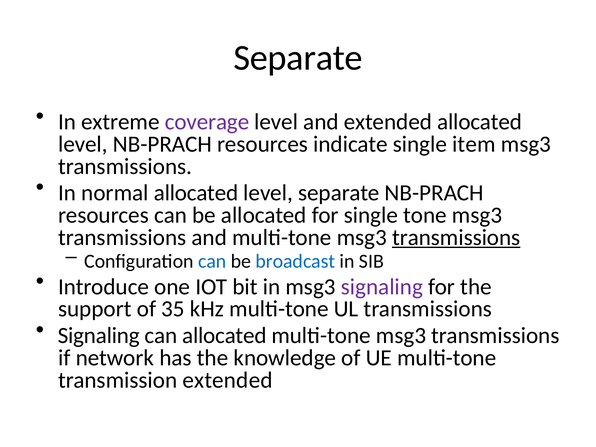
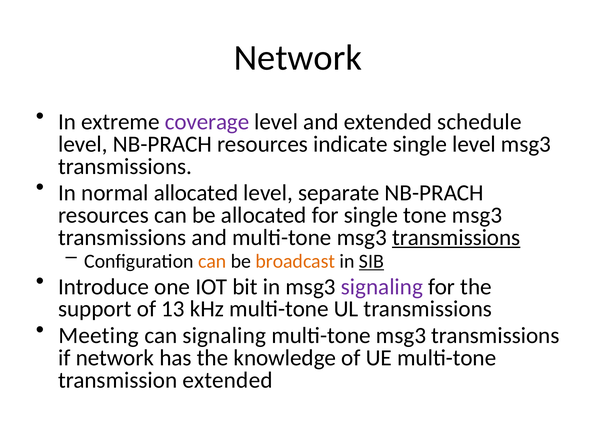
Separate at (298, 58): Separate -> Network
extended allocated: allocated -> schedule
single item: item -> level
can at (212, 261) colour: blue -> orange
broadcast colour: blue -> orange
SIB underline: none -> present
35: 35 -> 13
Signaling at (99, 335): Signaling -> Meeting
can allocated: allocated -> signaling
